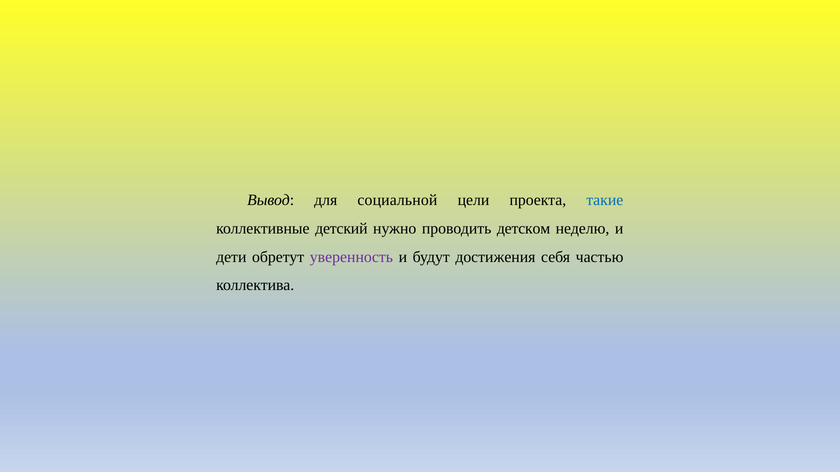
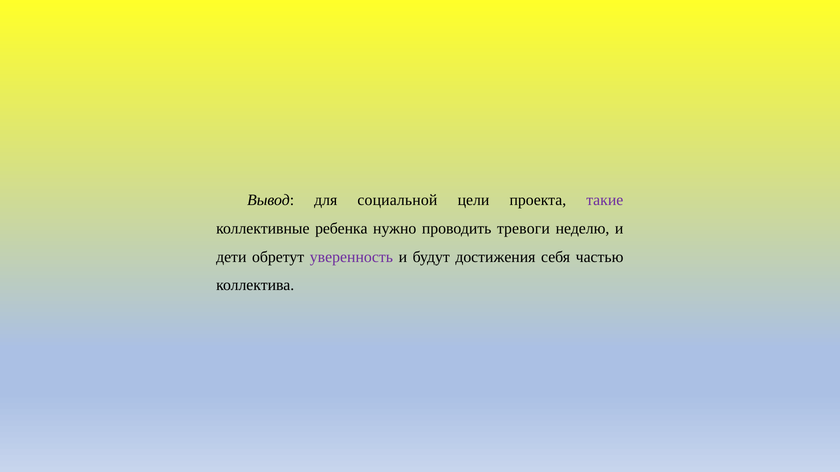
такие colour: blue -> purple
детский: детский -> ребенка
детском: детском -> тревоги
